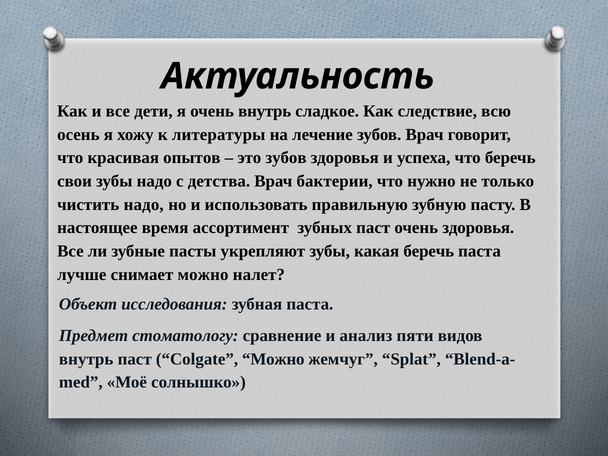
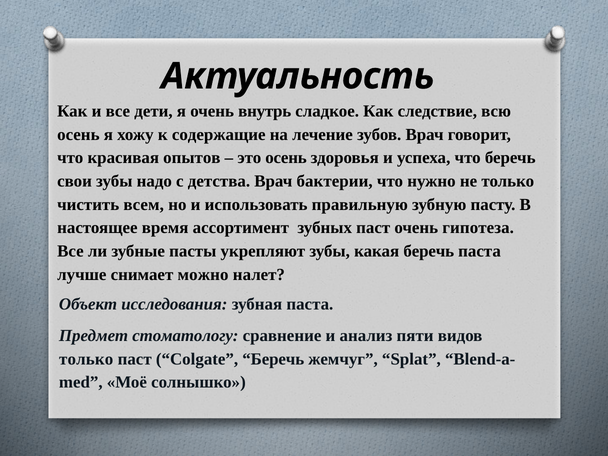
литературы: литературы -> содержащие
это зубов: зубов -> осень
чистить надо: надо -> всем
очень здоровья: здоровья -> гипотеза
внутрь at (86, 359): внутрь -> только
Colgate Можно: Можно -> Беречь
